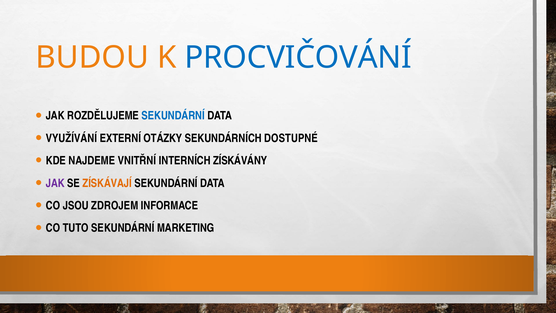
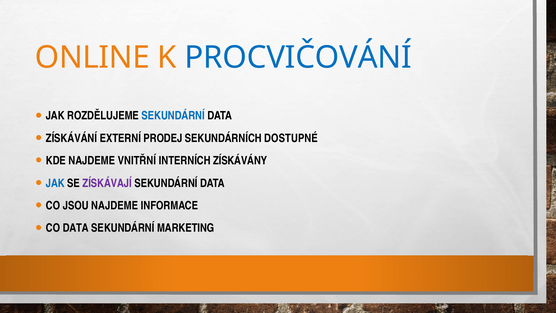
BUDOU: BUDOU -> ONLINE
VYUŽÍVÁNÍ: VYUŽÍVÁNÍ -> ZÍSKÁVÁNÍ
OTÁZKY: OTÁZKY -> PRODEJ
JAK at (55, 183) colour: purple -> blue
ZÍSKÁVAJÍ colour: orange -> purple
JSOU ZDROJEM: ZDROJEM -> NAJDEME
CO TUTO: TUTO -> DATA
